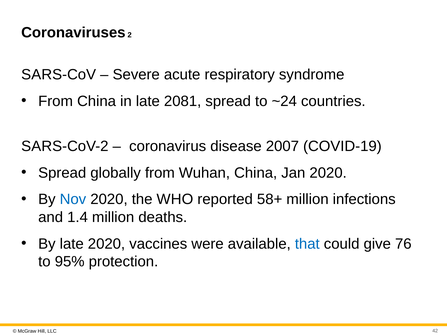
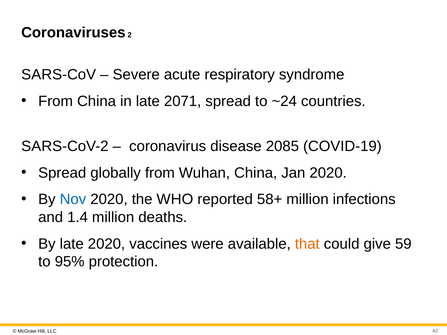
2081: 2081 -> 2071
2007: 2007 -> 2085
that colour: blue -> orange
76: 76 -> 59
